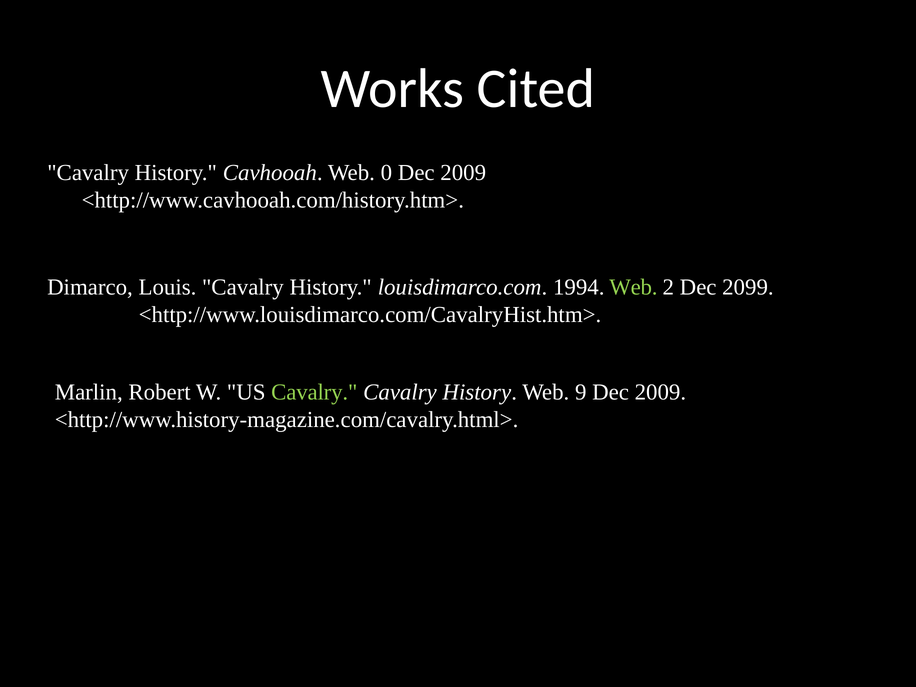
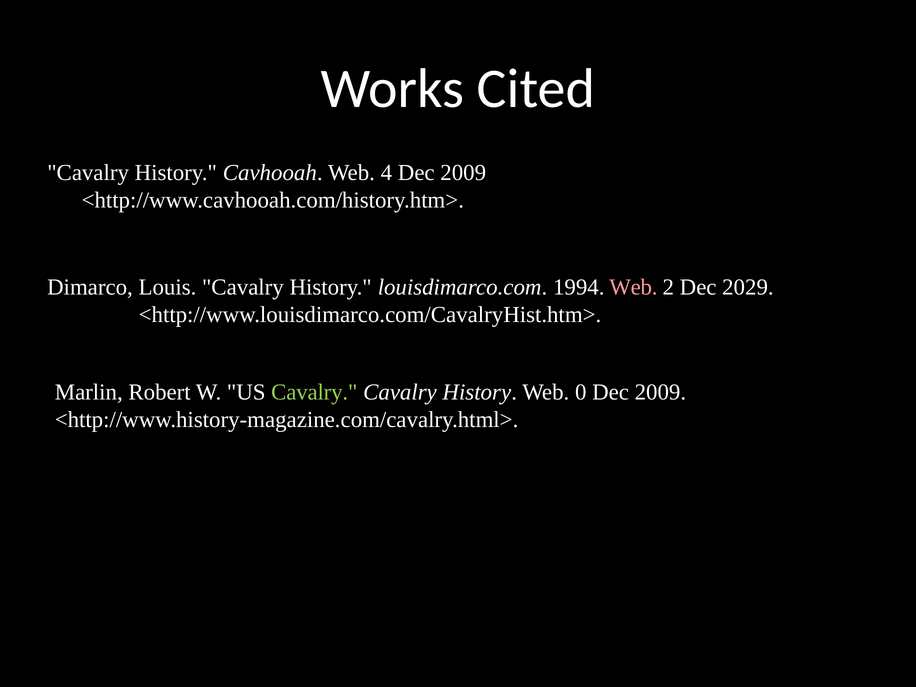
0: 0 -> 4
Web at (633, 287) colour: light green -> pink
2099: 2099 -> 2029
9: 9 -> 0
